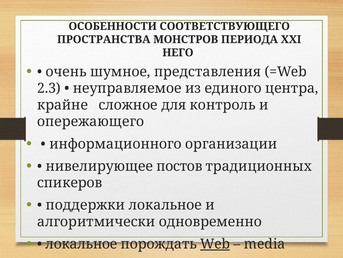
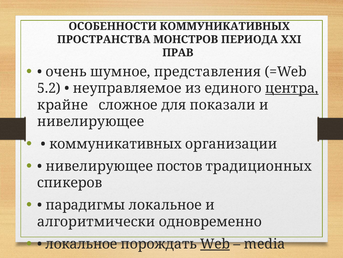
ОСОБЕННОСТИ СООТВЕТСТВУЮЩЕГО: СООТВЕТСТВУЮЩЕГО -> КОММУНИКАТИВНЫХ
НЕГО: НЕГО -> ПРАВ
2.3: 2.3 -> 5.2
центра underline: none -> present
контроль: контроль -> показали
опережающего at (91, 121): опережающего -> нивелирующее
информационного at (115, 144): информационного -> коммуникативных
поддержки: поддержки -> парадигмы
